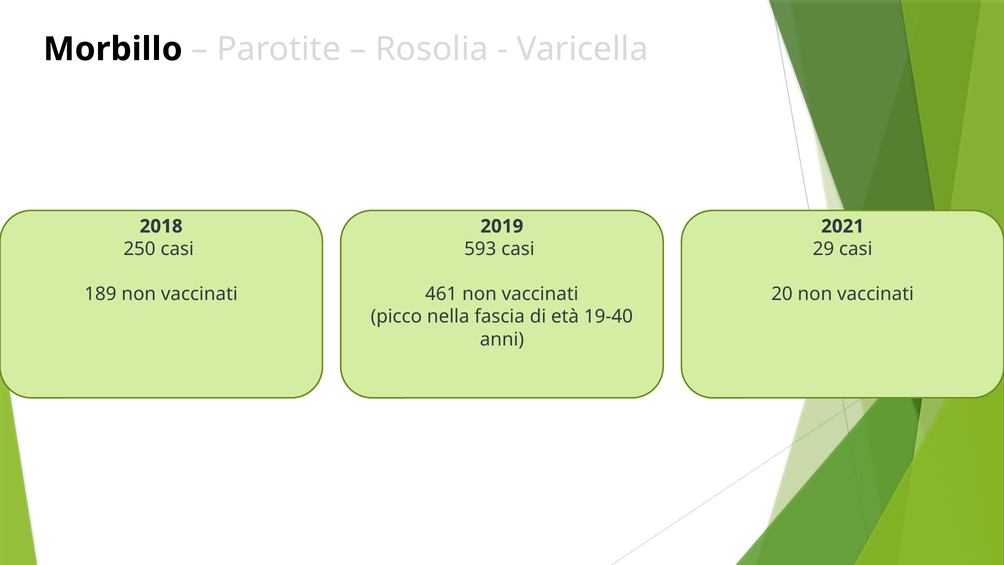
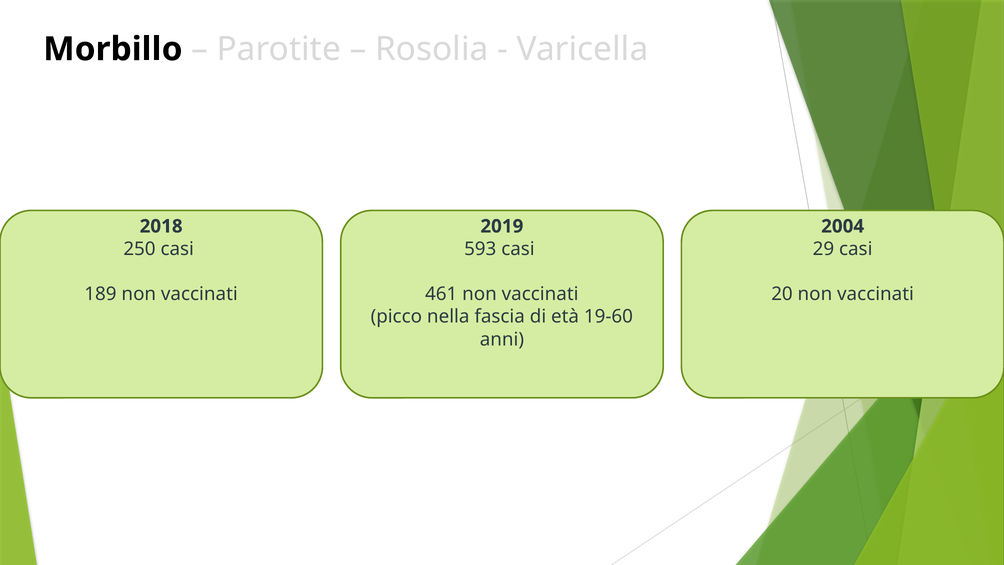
2021: 2021 -> 2004
19-40: 19-40 -> 19-60
